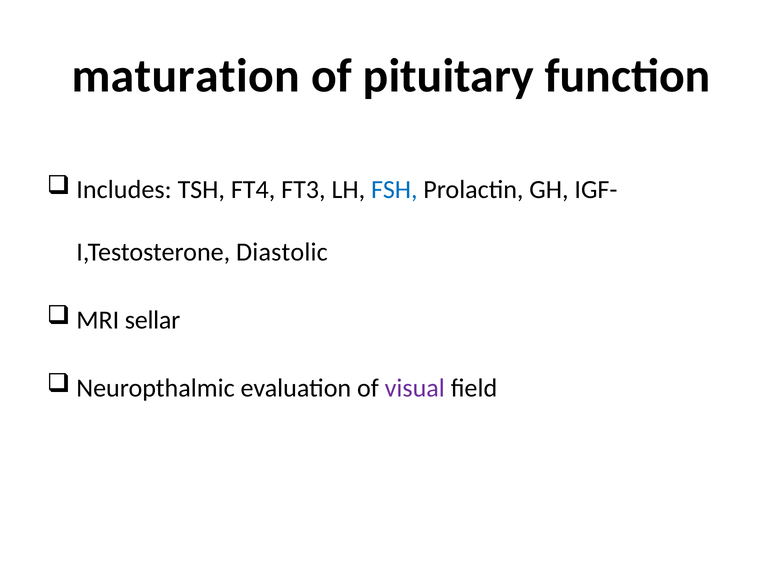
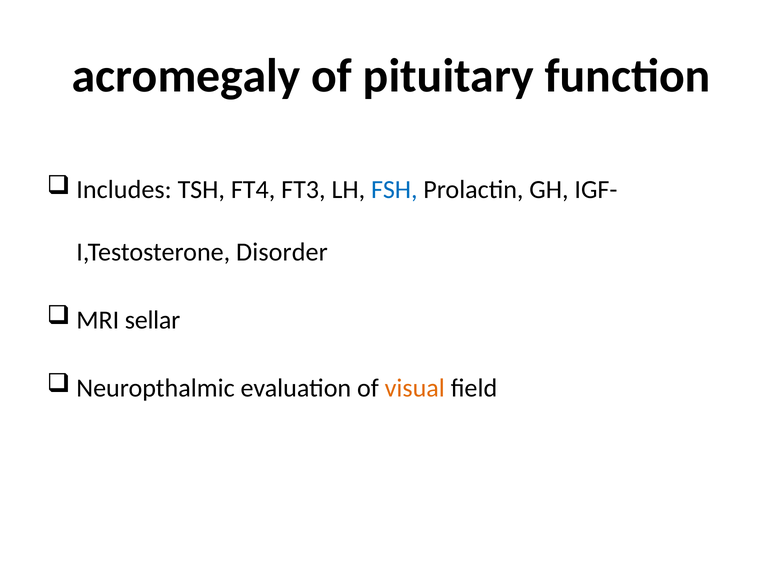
maturation: maturation -> acromegaly
Diastolic: Diastolic -> Disorder
visual colour: purple -> orange
